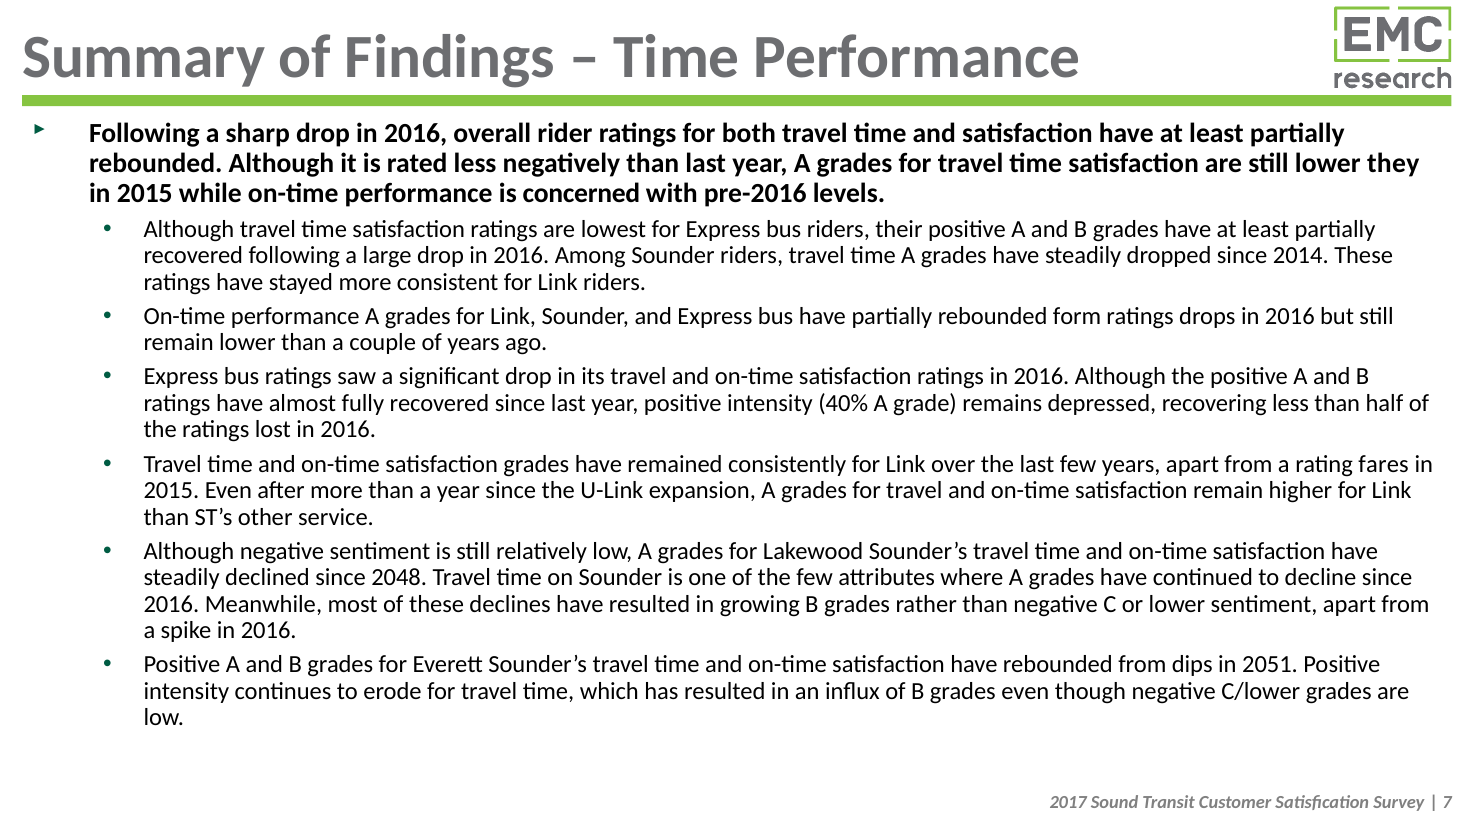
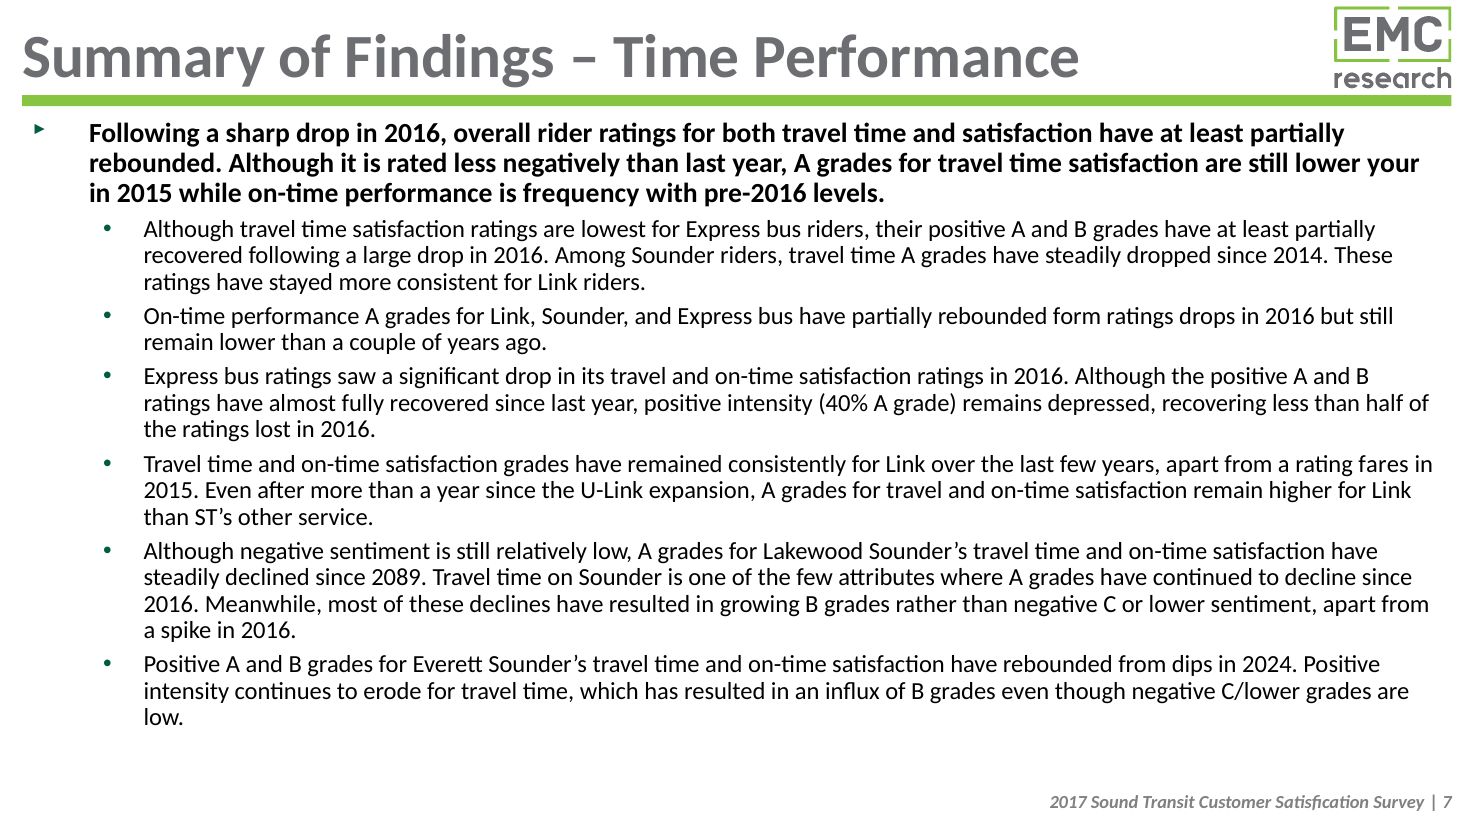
they: they -> your
concerned: concerned -> frequency
2048: 2048 -> 2089
2051: 2051 -> 2024
